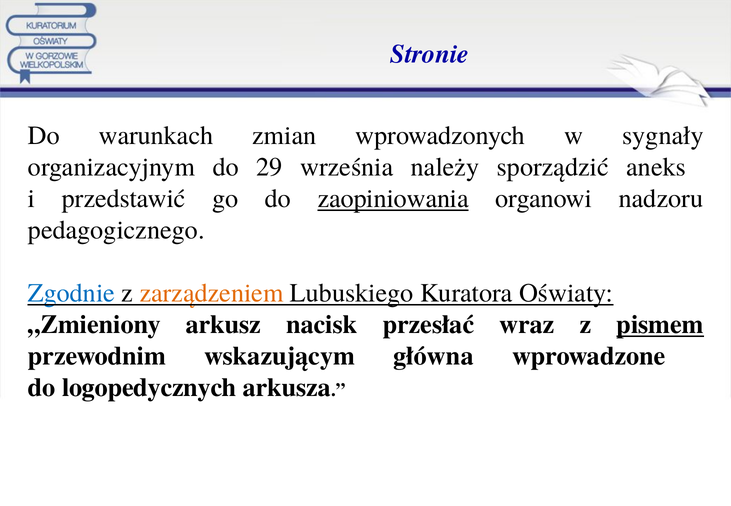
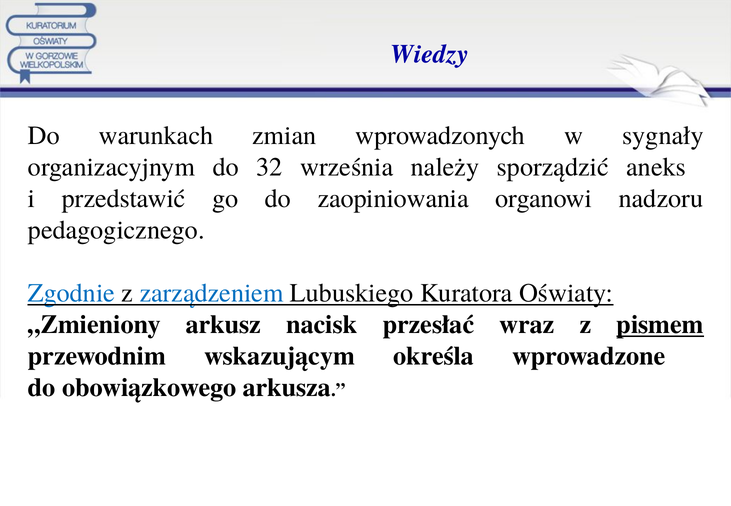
Stronie: Stronie -> Wiedzy
29: 29 -> 32
zaopiniowania underline: present -> none
zarządzeniem colour: orange -> blue
główna: główna -> określa
logopedycznych: logopedycznych -> obowiązkowego
